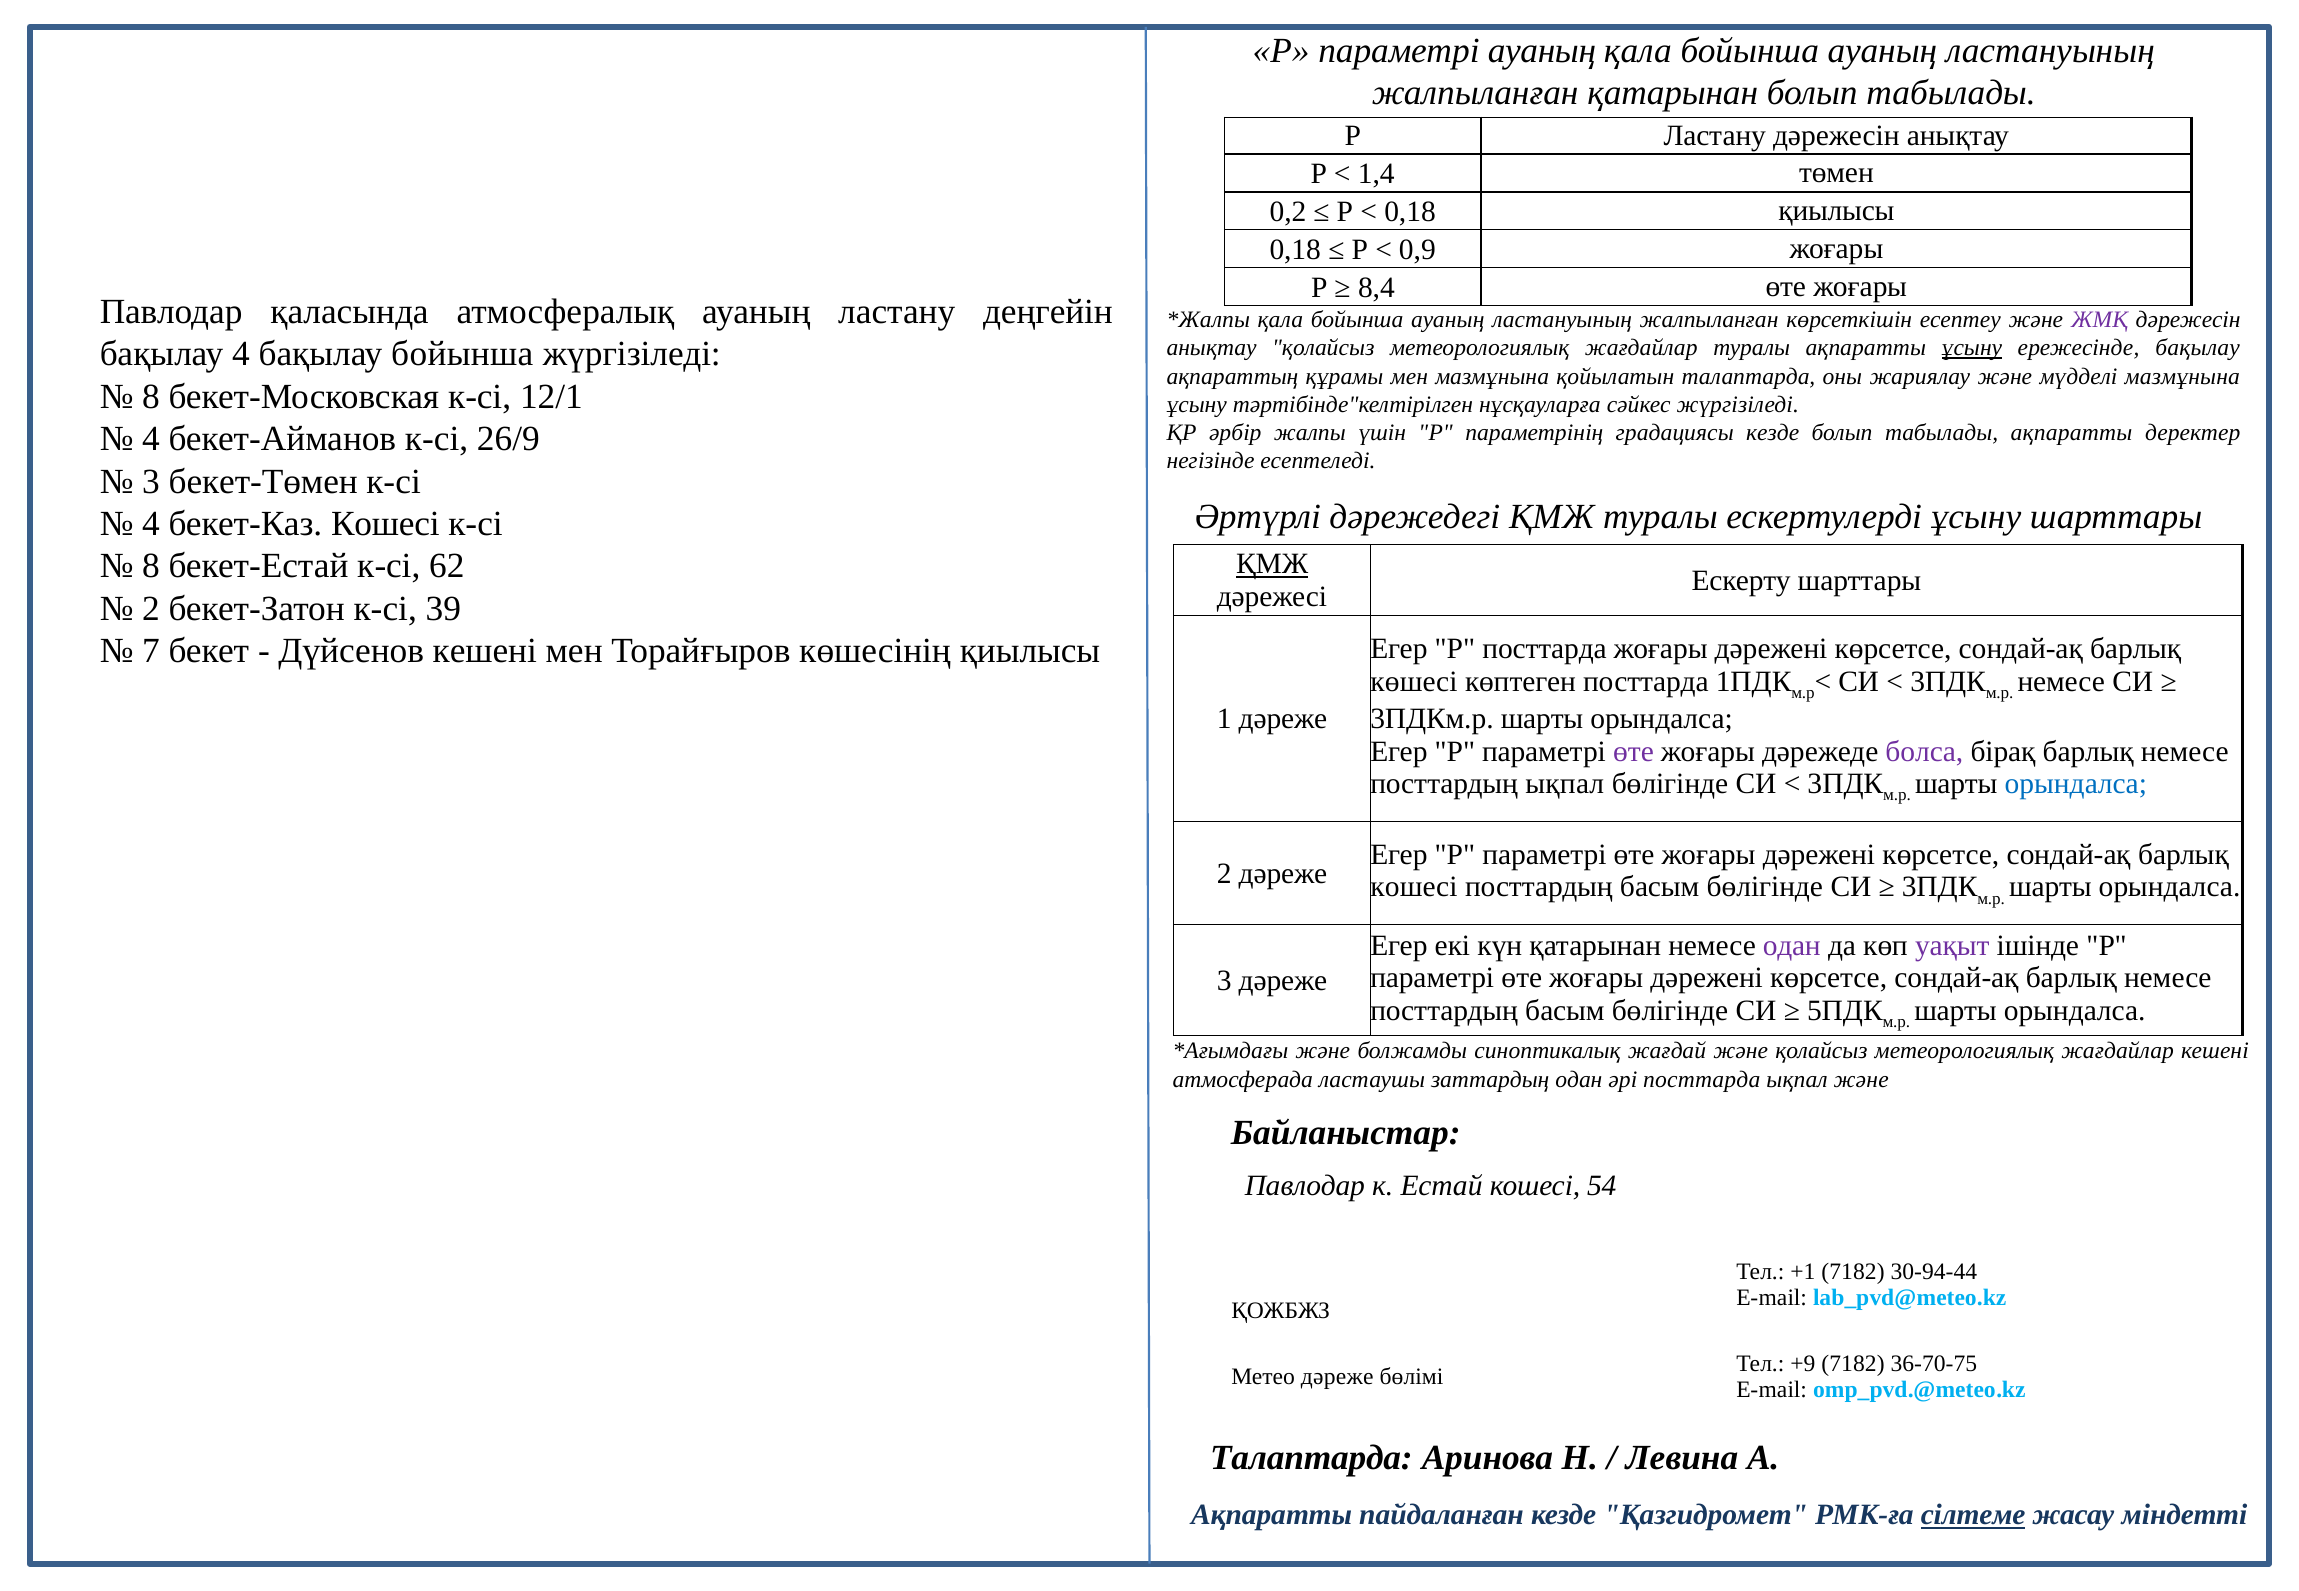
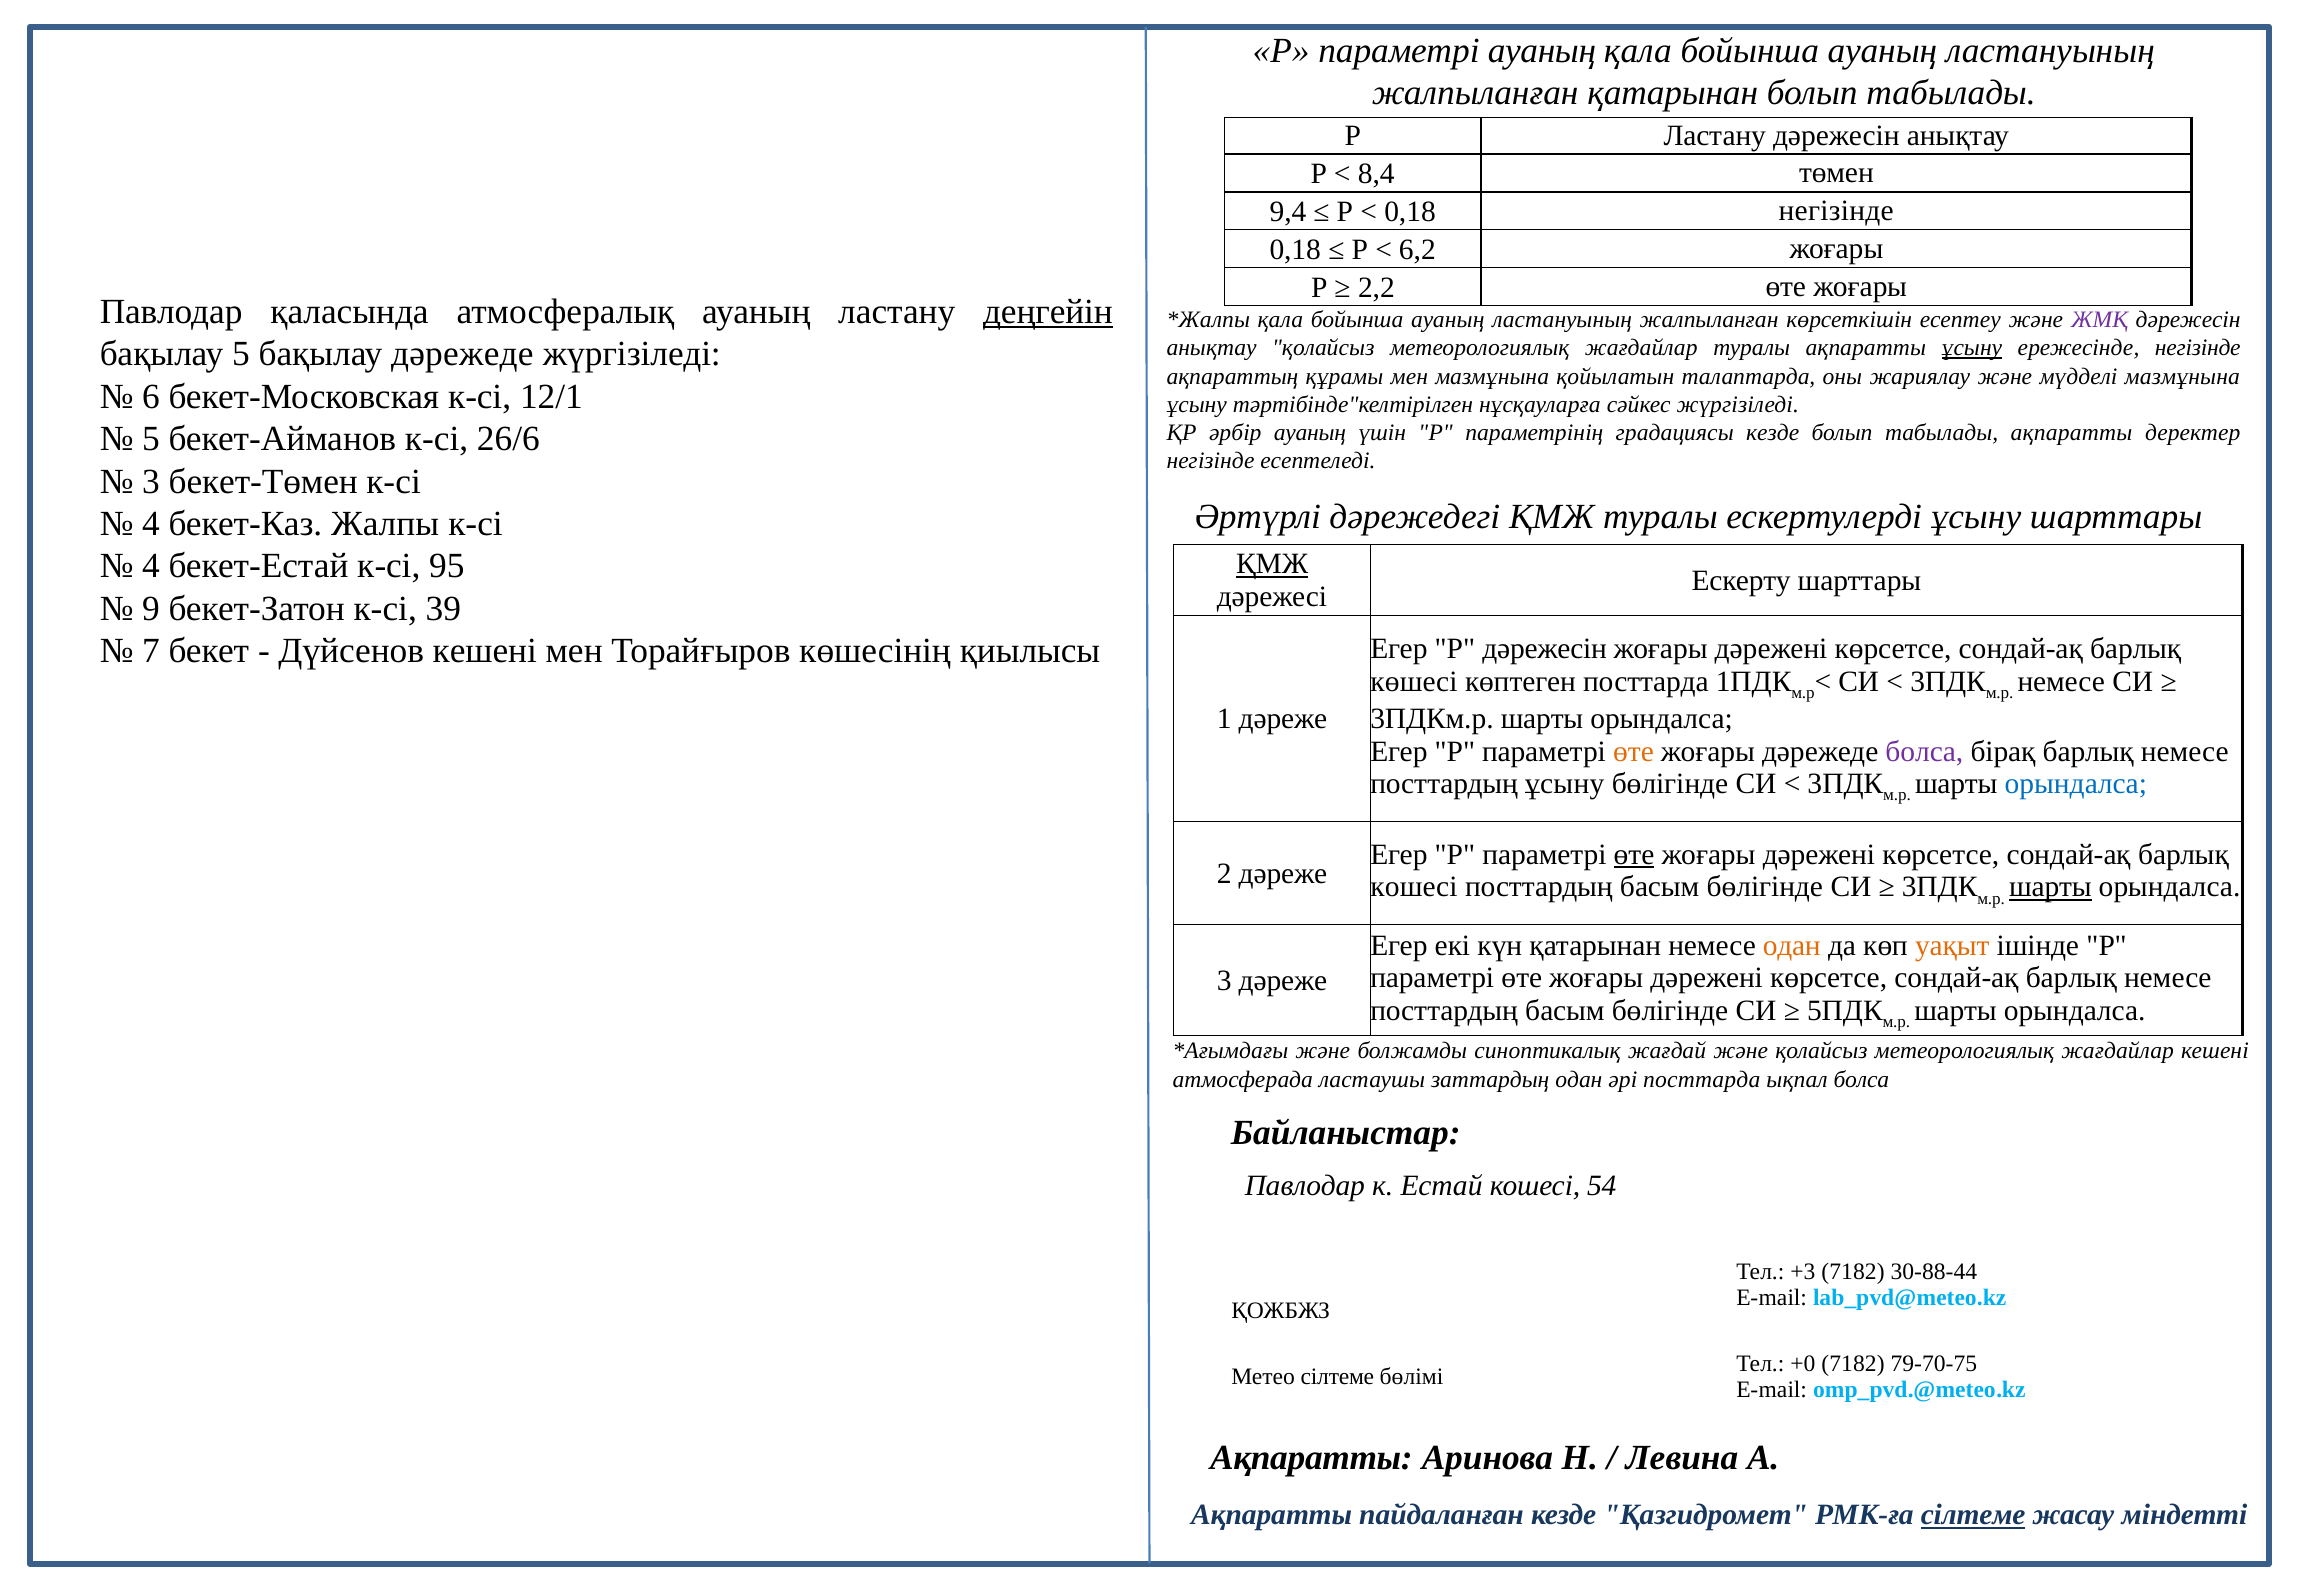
1,4: 1,4 -> 8,4
0,2: 0,2 -> 9,4
0,18 қиылысы: қиылысы -> негізінде
0,9: 0,9 -> 6,2
8,4: 8,4 -> 2,2
деңгейін underline: none -> present
ережесінде бақылау: бақылау -> негізінде
бақылау 4: 4 -> 5
бақылау бойынша: бойынша -> дәрежеде
8 at (151, 397): 8 -> 6
әрбір жалпы: жалпы -> ауаның
4 at (151, 439): 4 -> 5
26/9: 26/9 -> 26/6
бекет-Каз Кошесi: Кошесi -> Жалпы
8 at (151, 566): 8 -> 4
62: 62 -> 95
2 at (151, 609): 2 -> 9
Р посттарда: посттарда -> дәрежесін
өте at (1634, 752) colour: purple -> orange
посттардың ықпал: ықпал -> ұсыну
өте at (1634, 855) underline: none -> present
шарты at (2050, 887) underline: none -> present
одан at (1792, 946) colour: purple -> orange
уақыт colour: purple -> orange
ықпал және: және -> болса
+1: +1 -> +3
30-94-44: 30-94-44 -> 30-88-44
+9: +9 -> +0
36-70-75: 36-70-75 -> 79-70-75
Метео дәреже: дәреже -> сілтеме
Талаптарда at (1311, 1459): Талаптарда -> Ақпаратты
